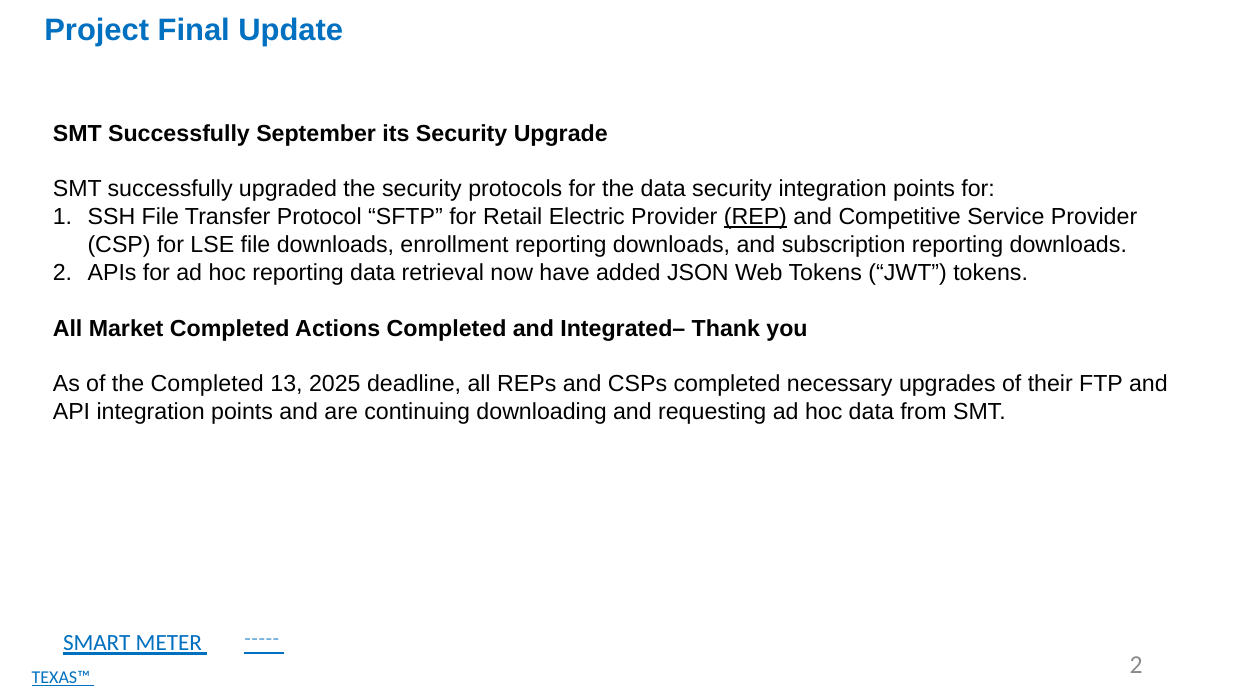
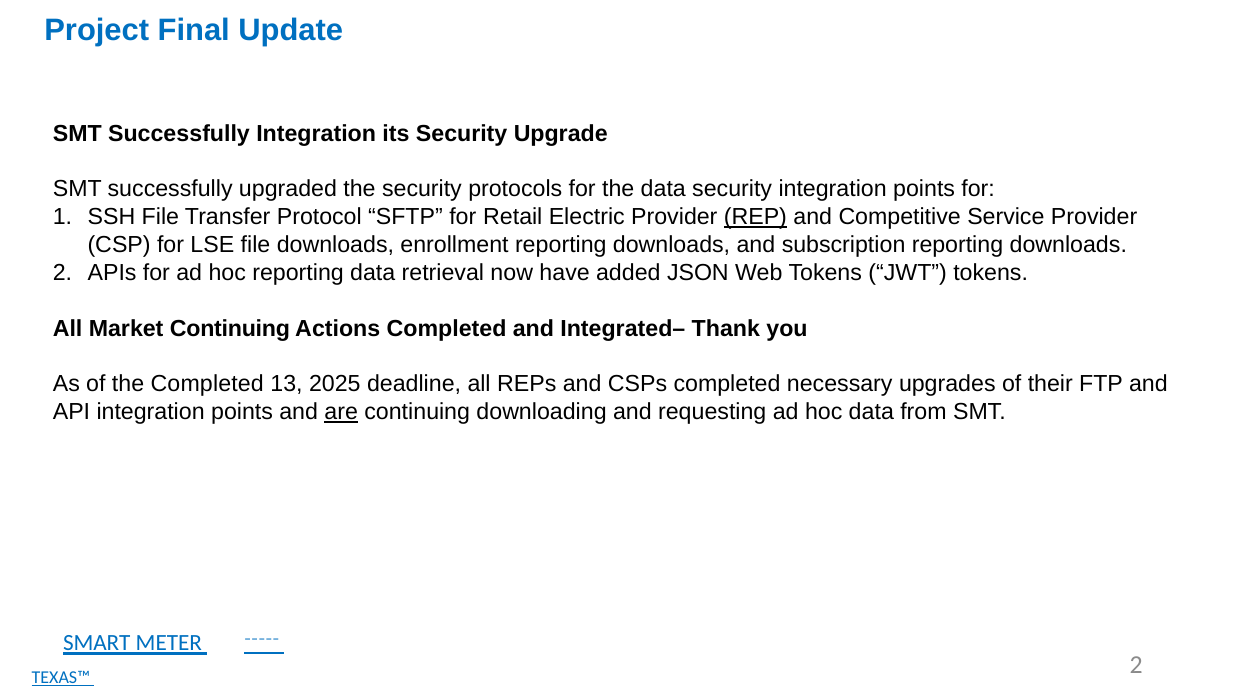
Successfully September: September -> Integration
Market Completed: Completed -> Continuing
are underline: none -> present
